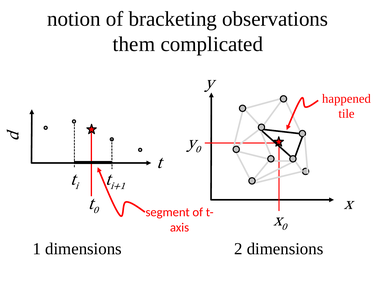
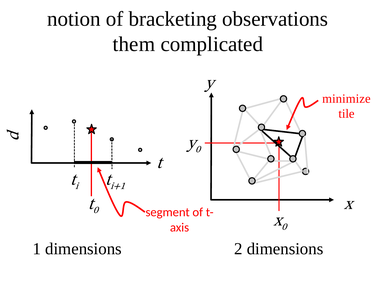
happened: happened -> minimize
